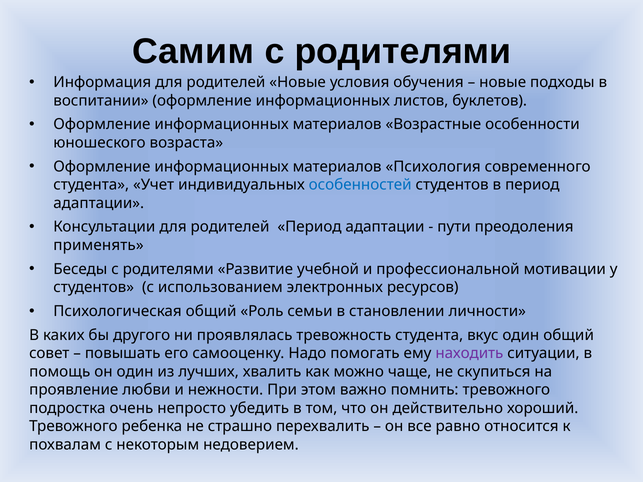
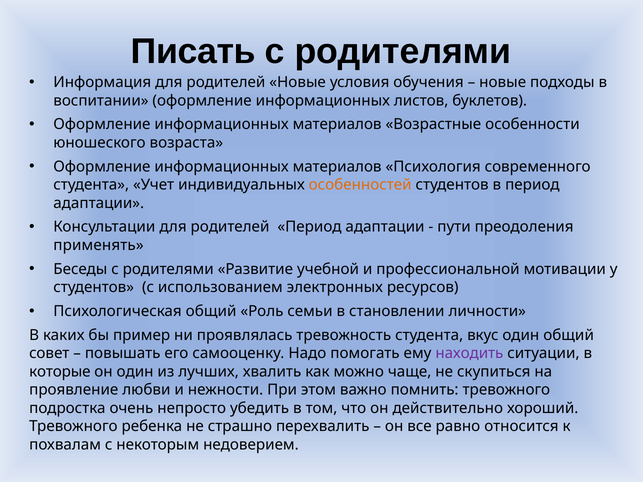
Самим: Самим -> Писать
особенностей colour: blue -> orange
другого: другого -> пример
помощь: помощь -> которые
